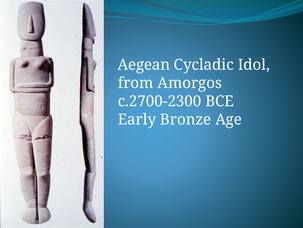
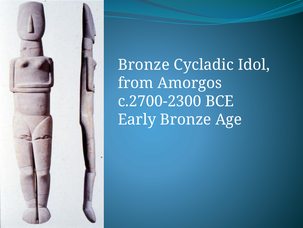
Aegean at (144, 65): Aegean -> Bronze
